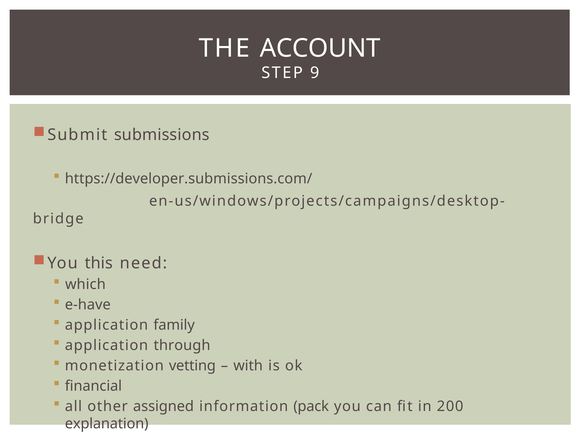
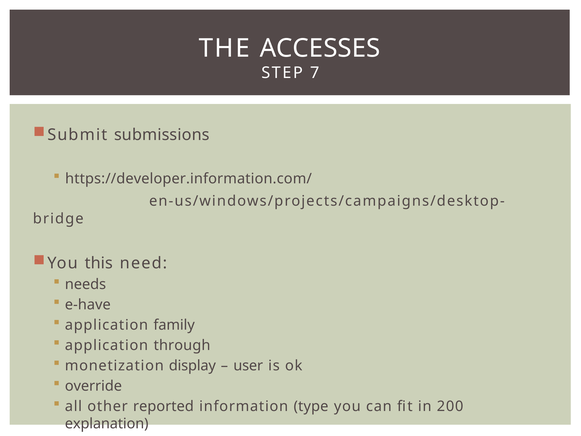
ACCOUNT: ACCOUNT -> ACCESSES
9: 9 -> 7
https://developer.submissions.com/: https://developer.submissions.com/ -> https://developer.information.com/
which: which -> needs
vetting: vetting -> display
with: with -> user
financial: financial -> override
assigned: assigned -> reported
pack: pack -> type
